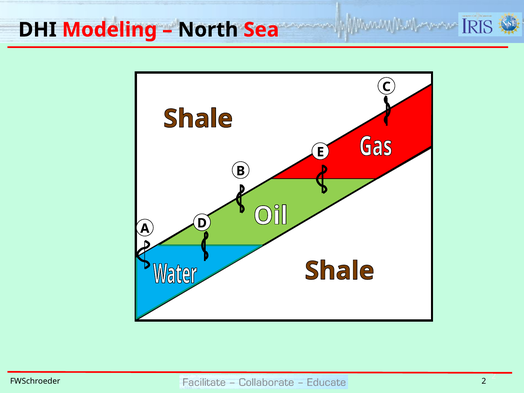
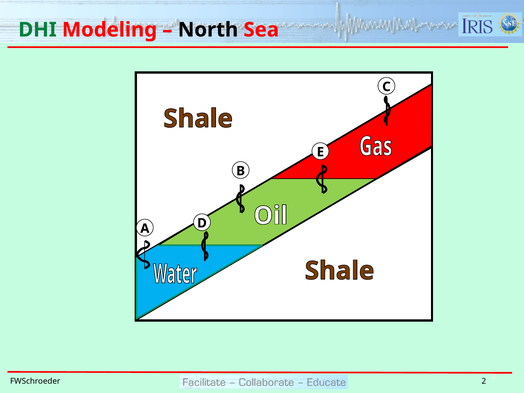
DHI colour: black -> green
